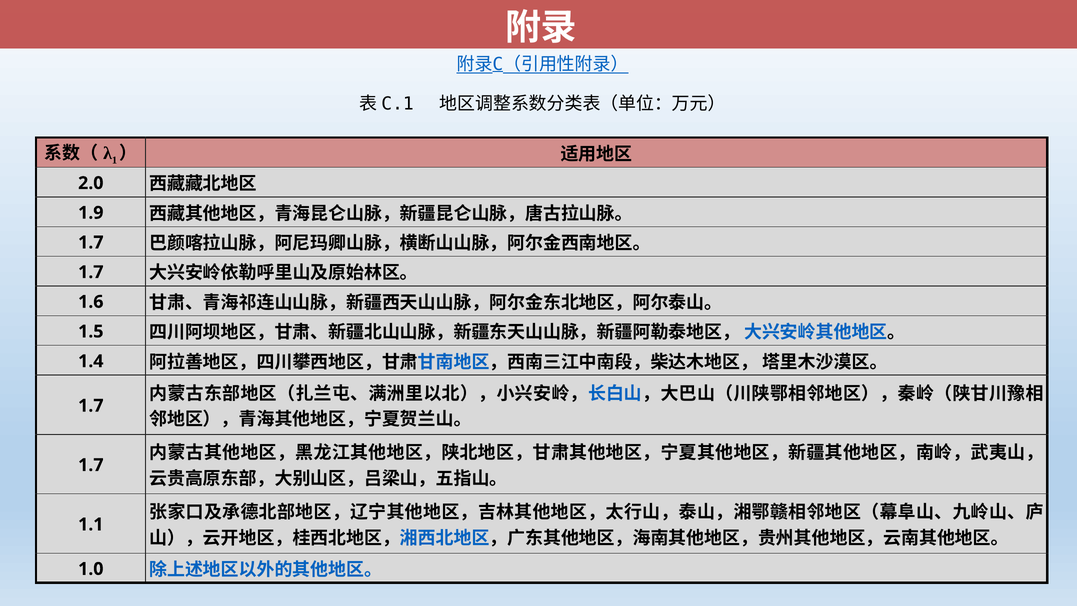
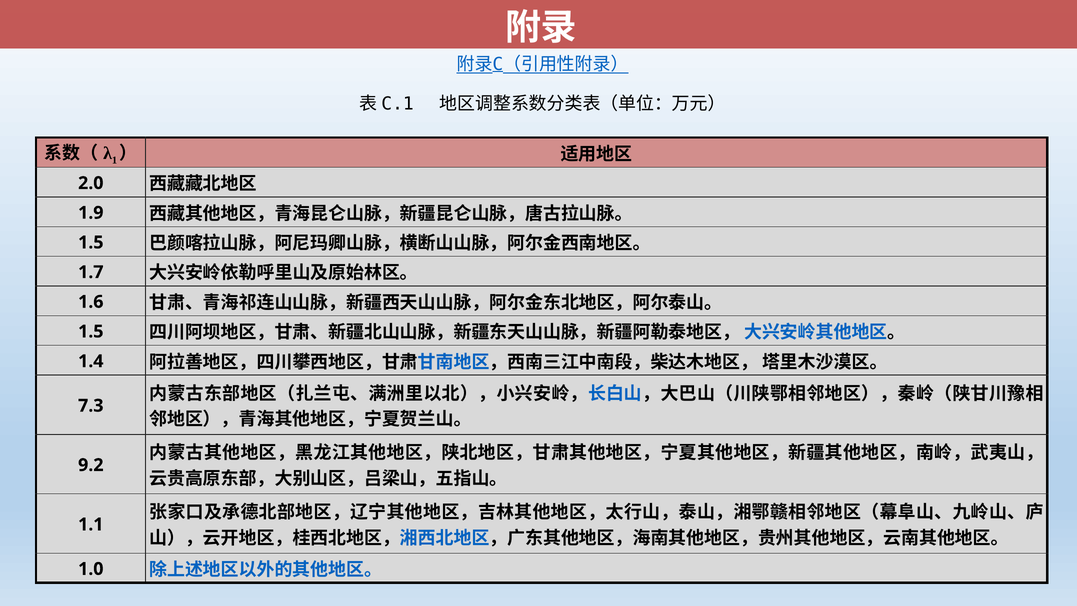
1.7 at (91, 242): 1.7 -> 1.5
1.7 at (91, 406): 1.7 -> 7.3
1.7 at (91, 465): 1.7 -> 9.2
